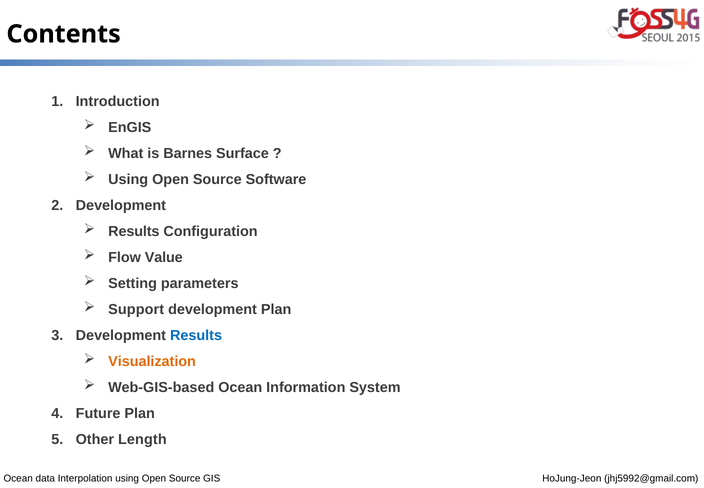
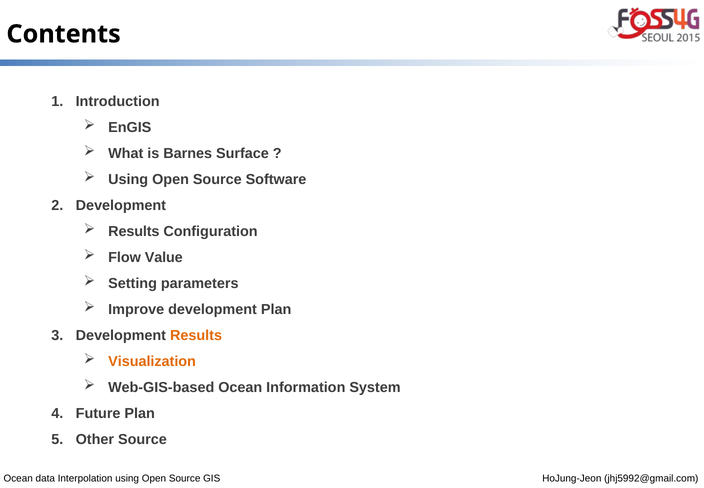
Support: Support -> Improve
Results at (196, 335) colour: blue -> orange
Other Length: Length -> Source
